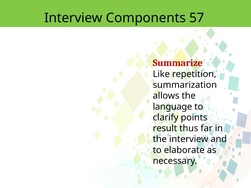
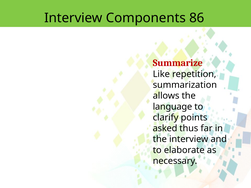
57: 57 -> 86
result: result -> asked
